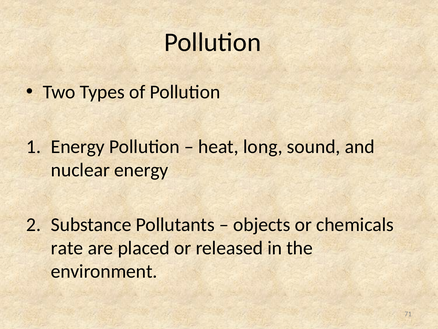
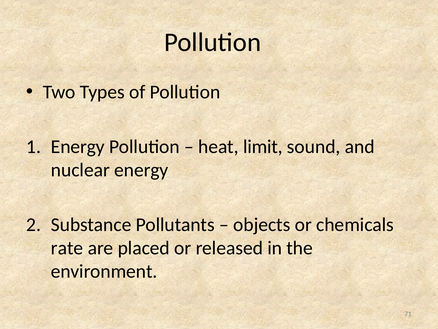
long: long -> limit
